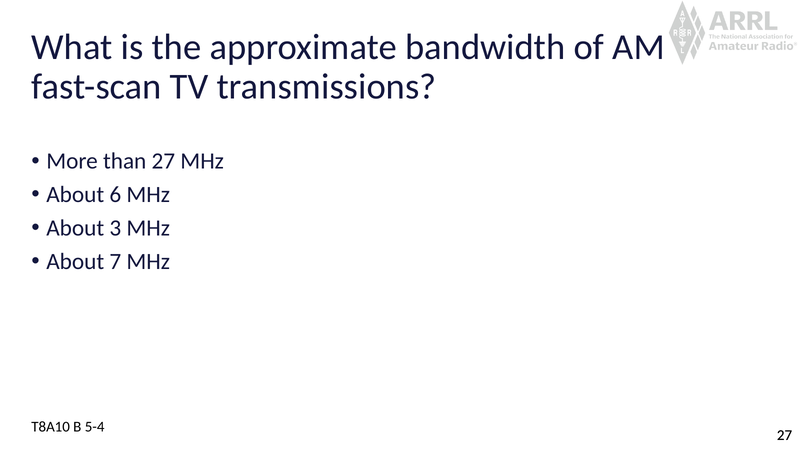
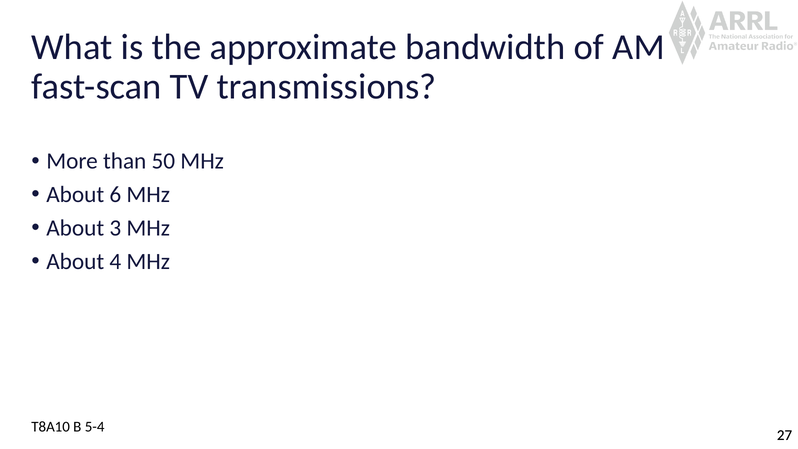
than 27: 27 -> 50
7: 7 -> 4
